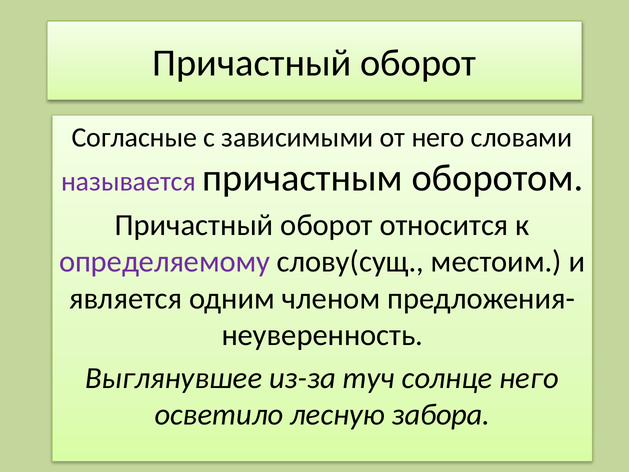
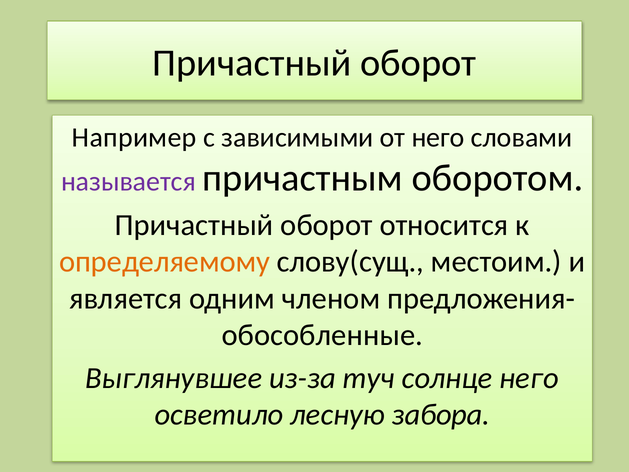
Согласные: Согласные -> Например
определяемому colour: purple -> orange
неуверенность: неуверенность -> обособленные
